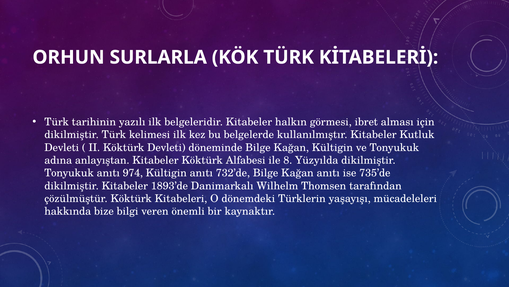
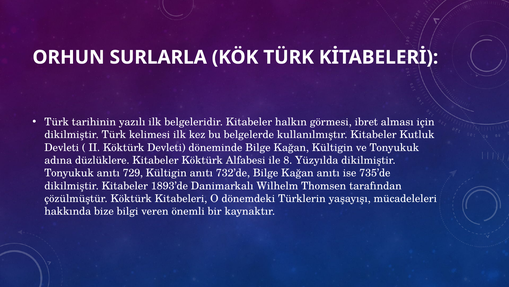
anlayıştan: anlayıştan -> düzlüklere
974: 974 -> 729
